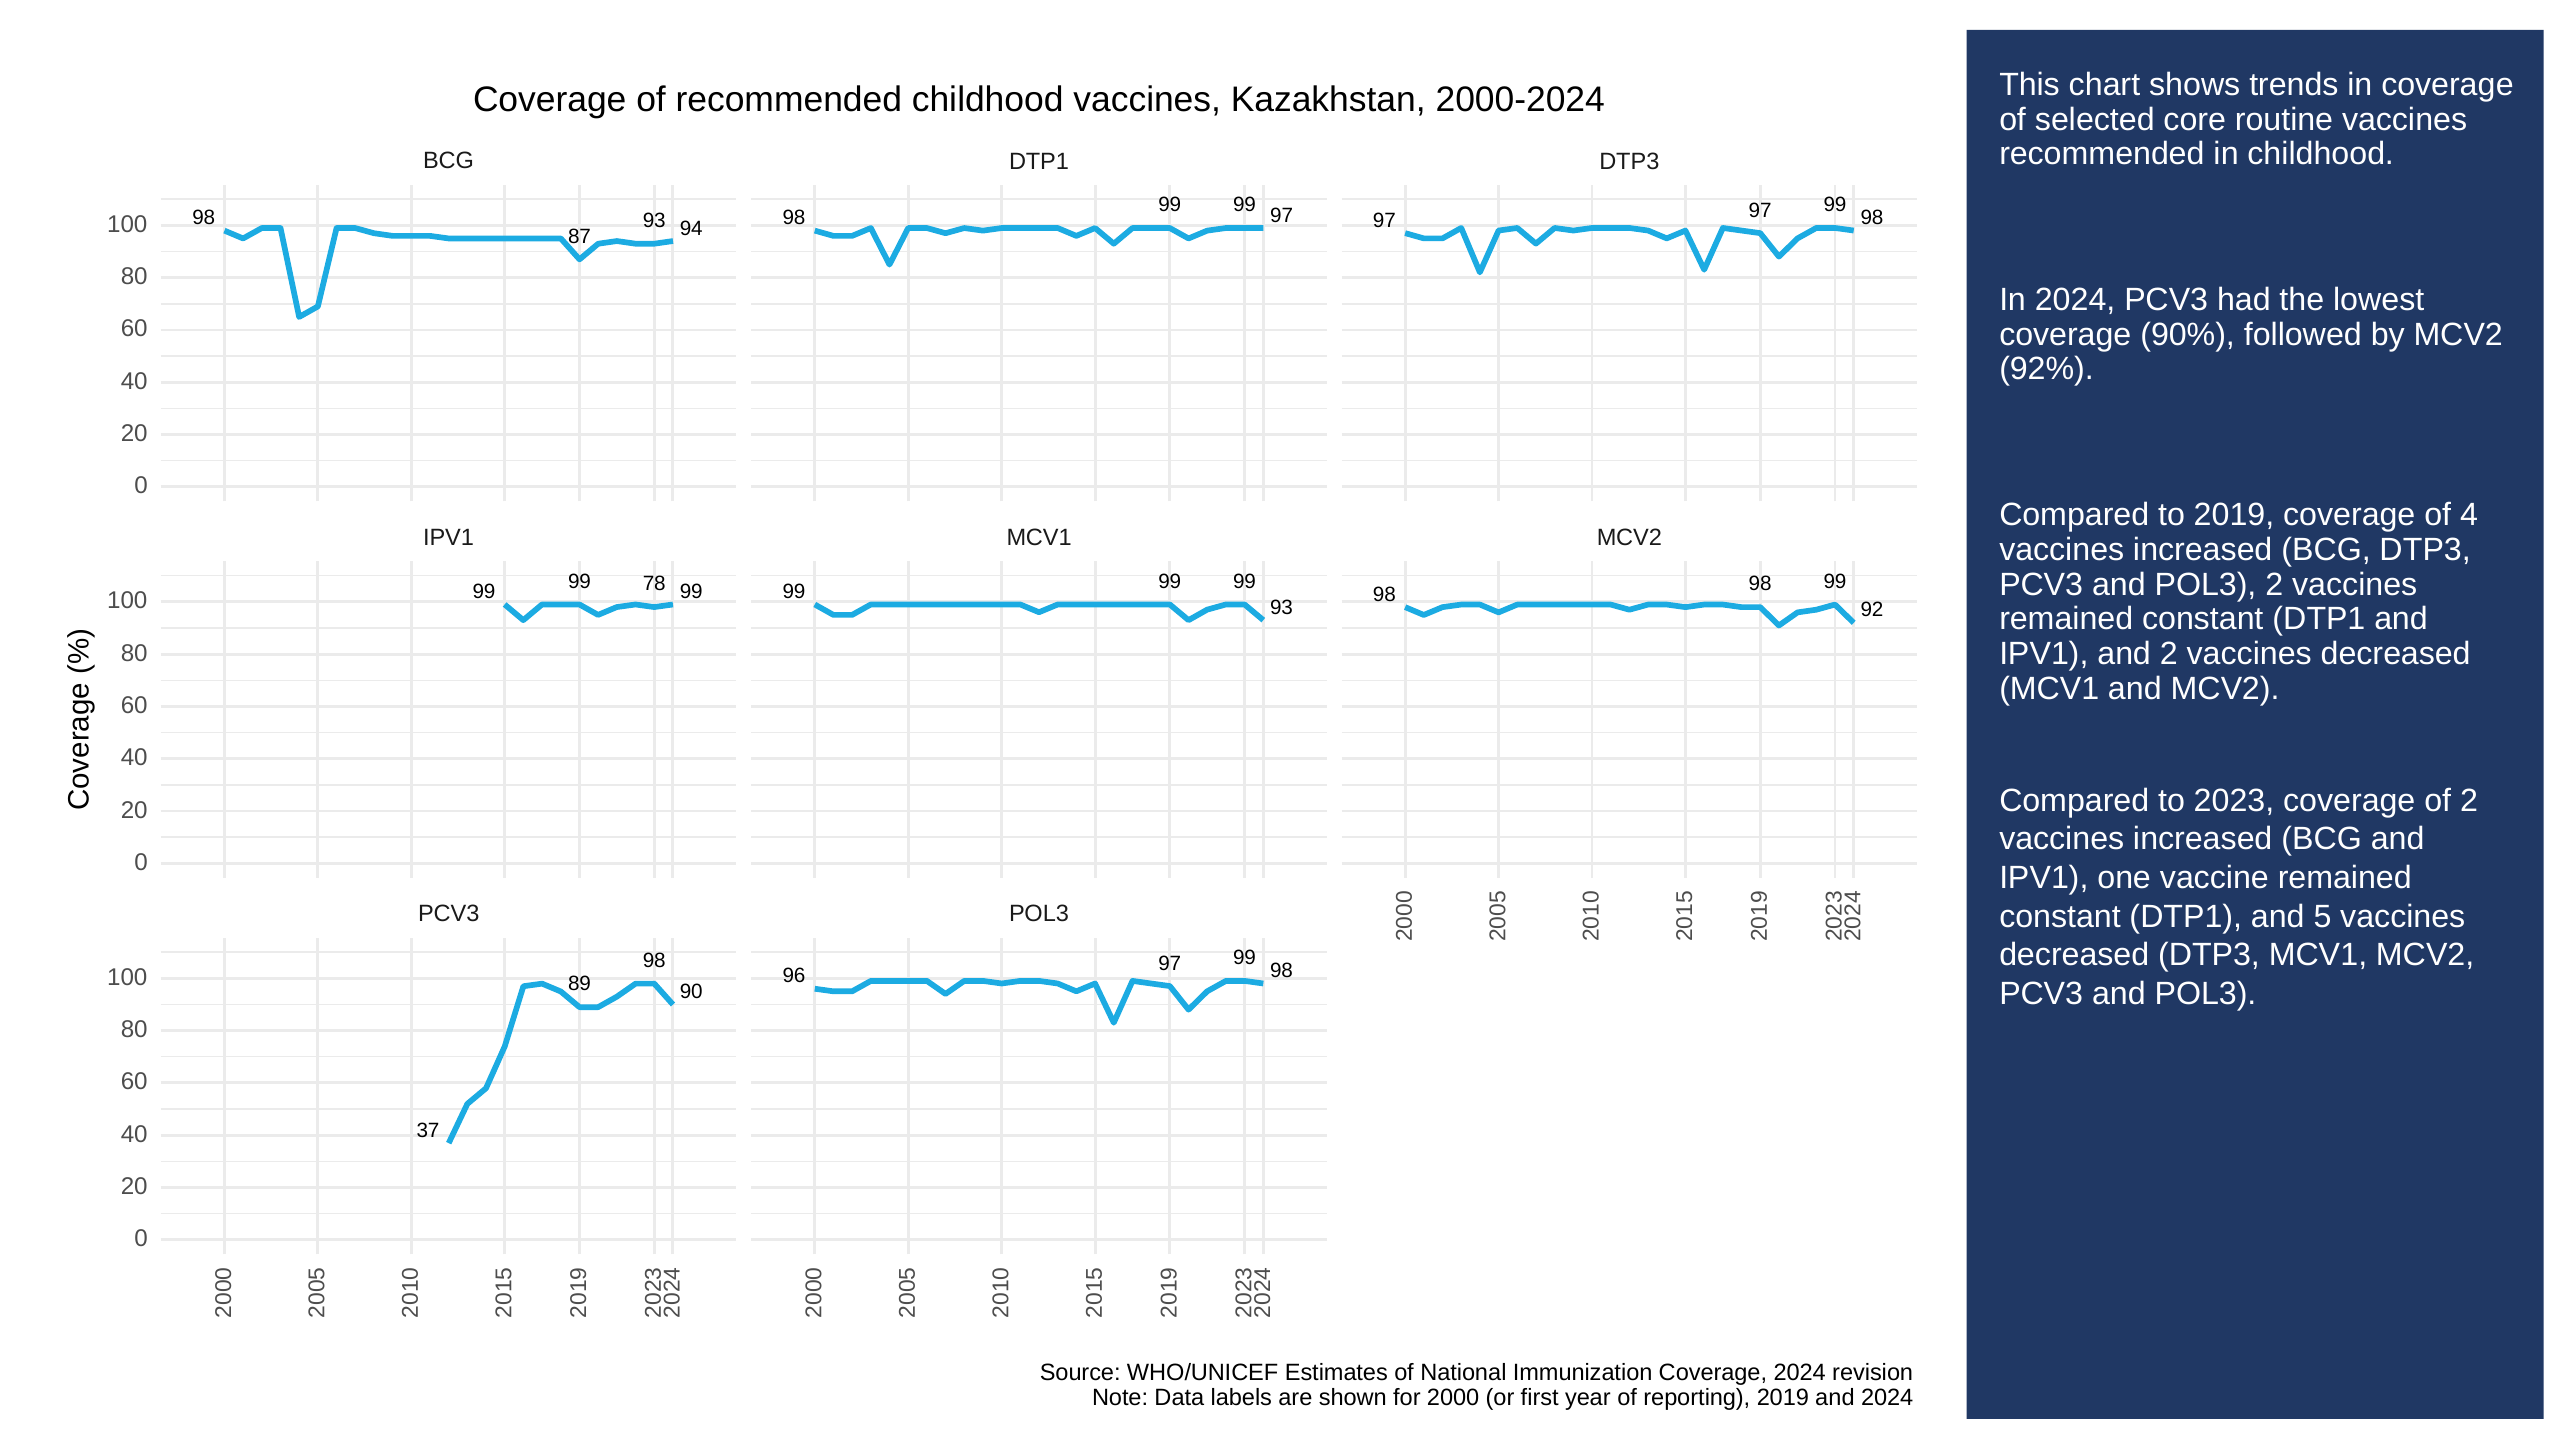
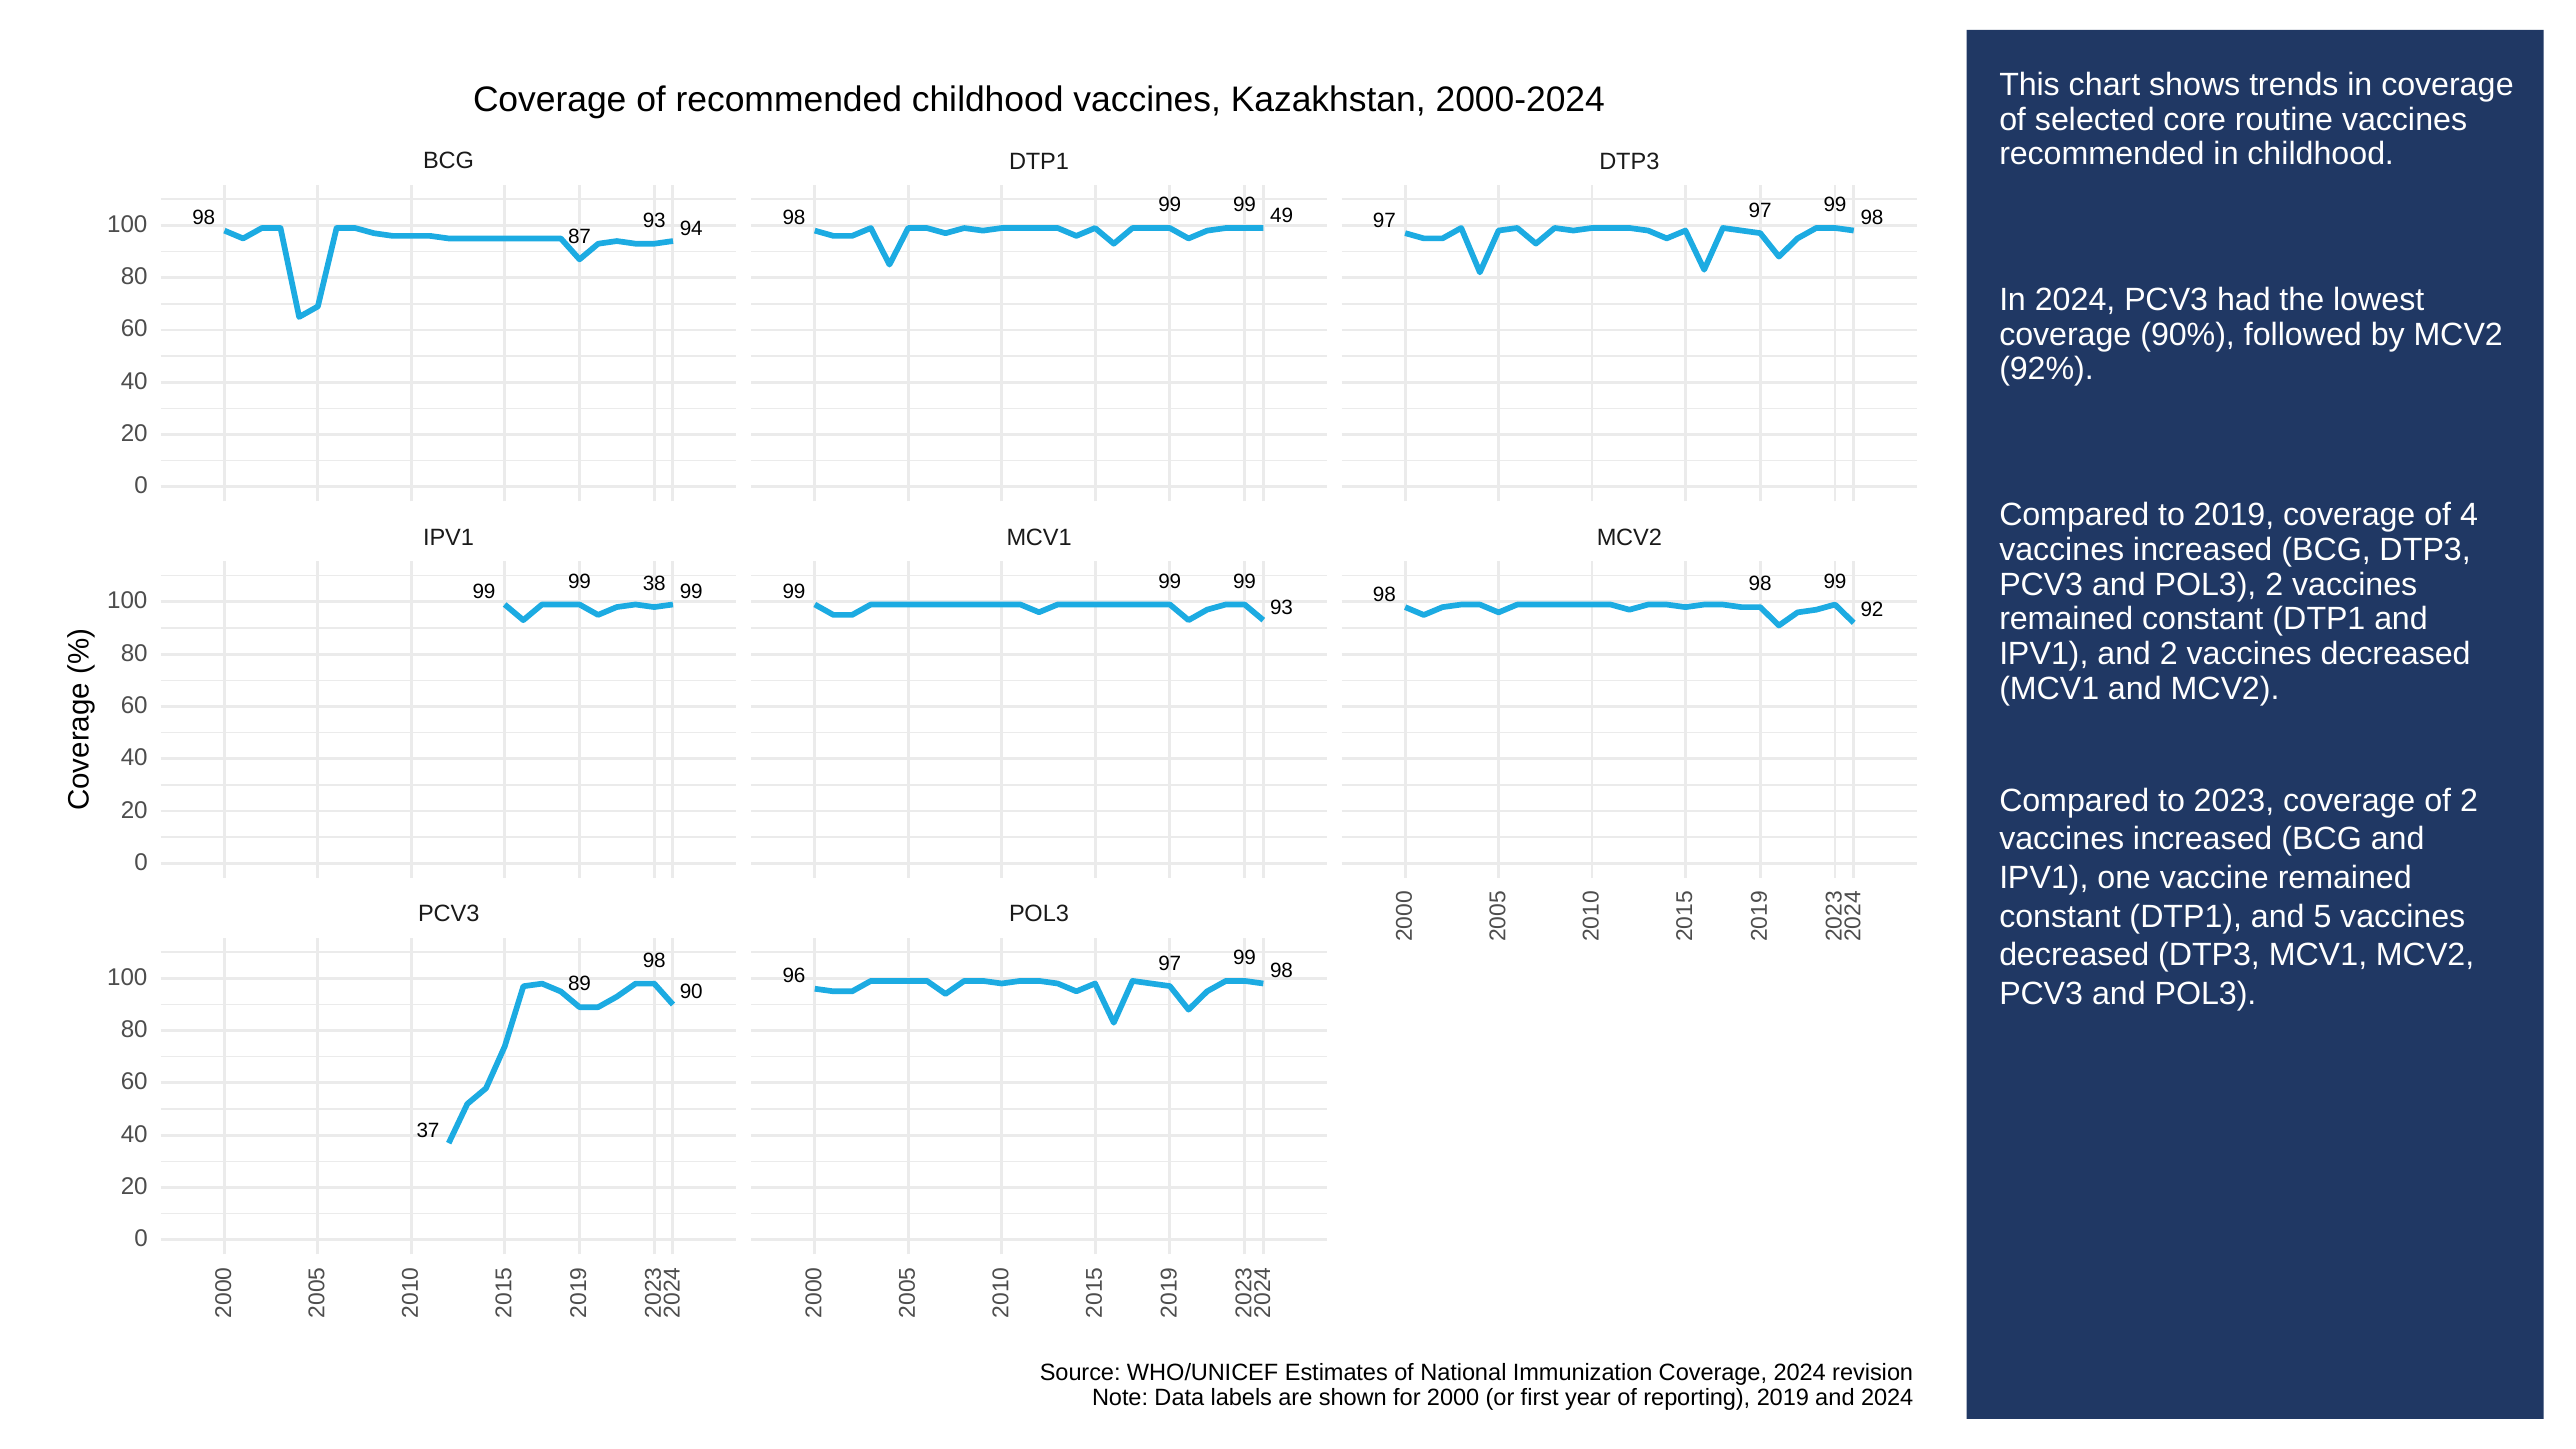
97 at (1282, 215): 97 -> 49
78: 78 -> 38
